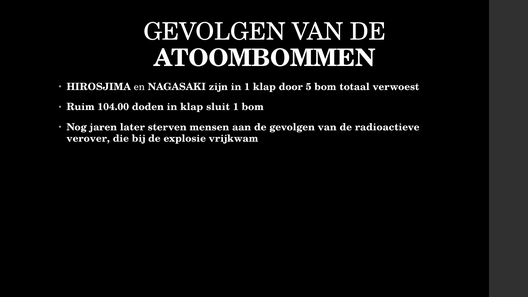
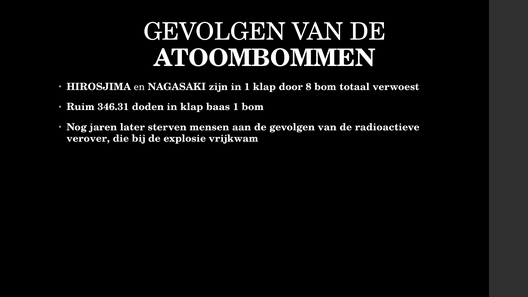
5: 5 -> 8
104.00: 104.00 -> 346.31
sluit: sluit -> baas
